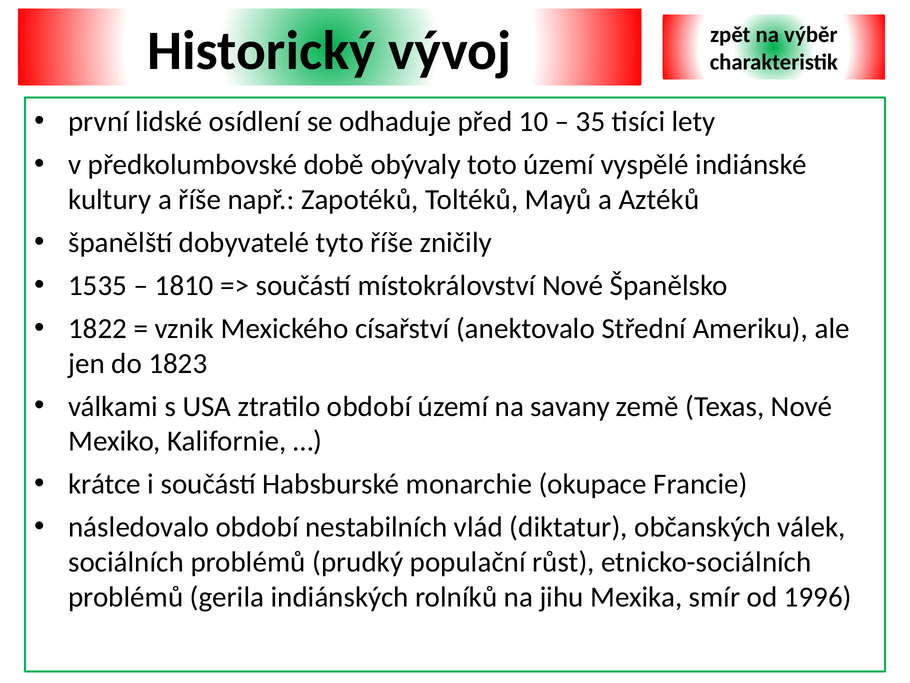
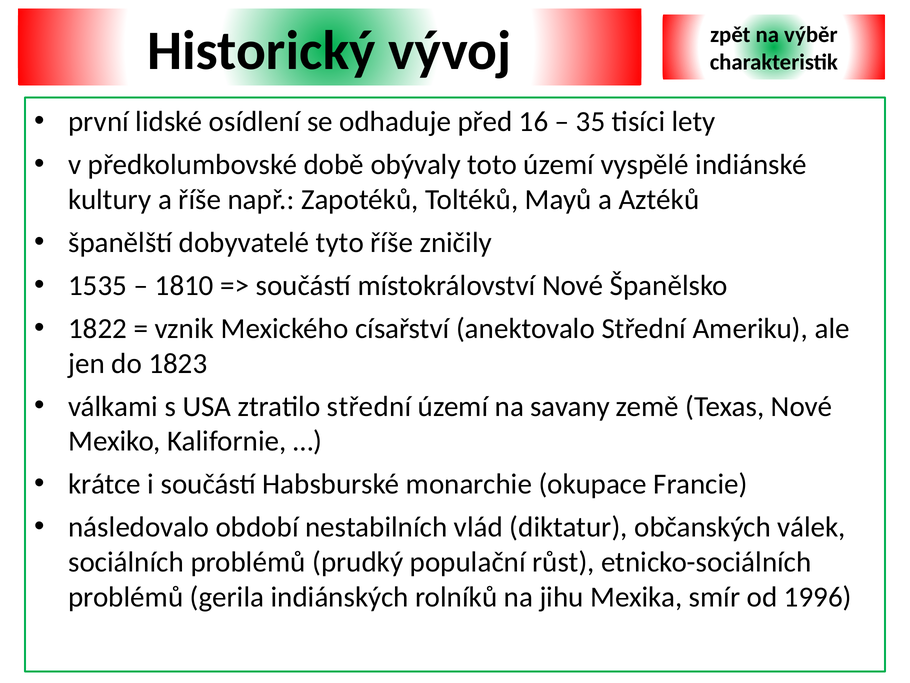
10: 10 -> 16
ztratilo období: období -> střední
